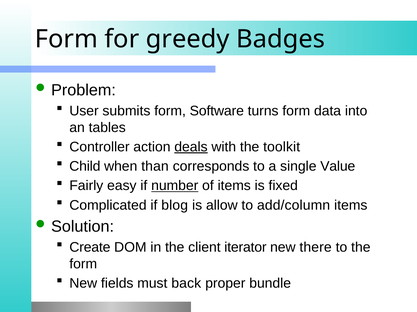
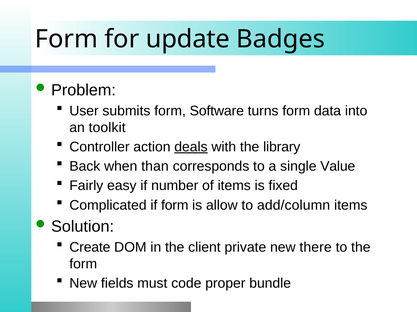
greedy: greedy -> update
tables: tables -> toolkit
toolkit: toolkit -> library
Child: Child -> Back
number underline: present -> none
if blog: blog -> form
iterator: iterator -> private
back: back -> code
